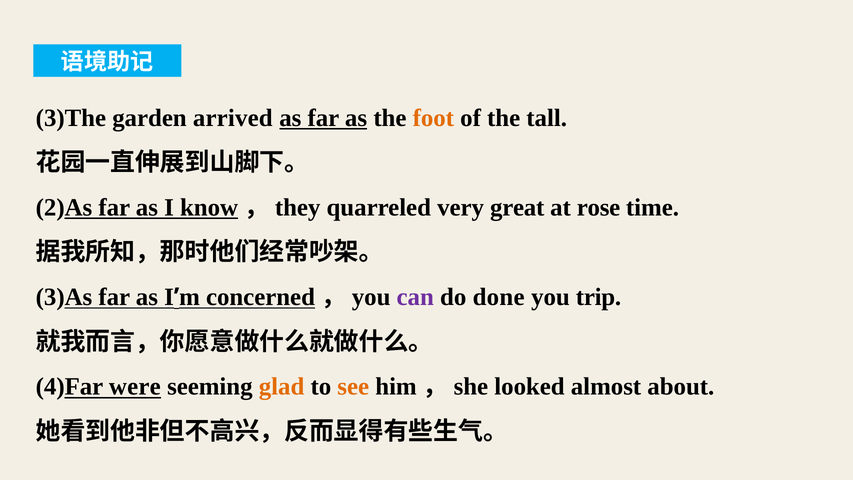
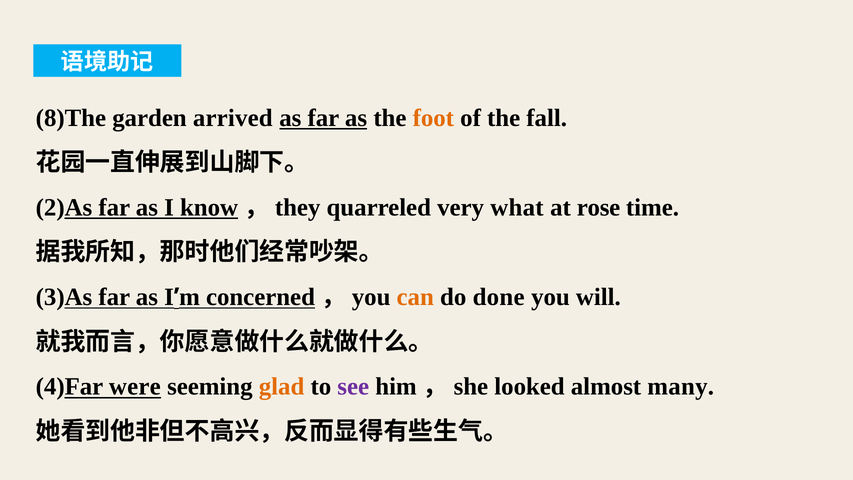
3)The: 3)The -> 8)The
tall: tall -> fall
great: great -> what
can colour: purple -> orange
trip: trip -> will
see colour: orange -> purple
about: about -> many
